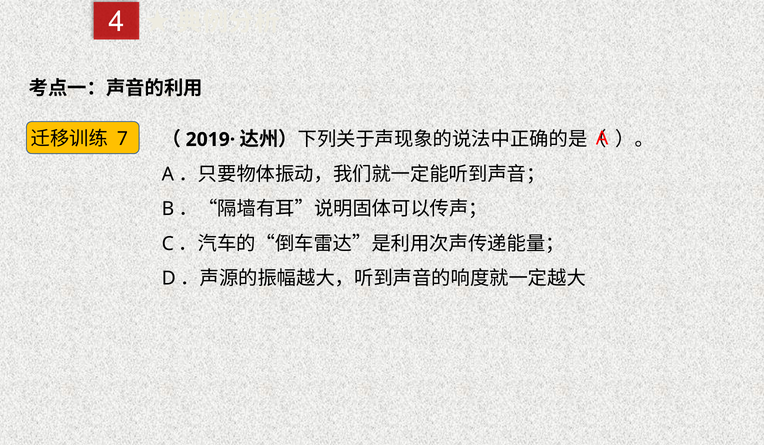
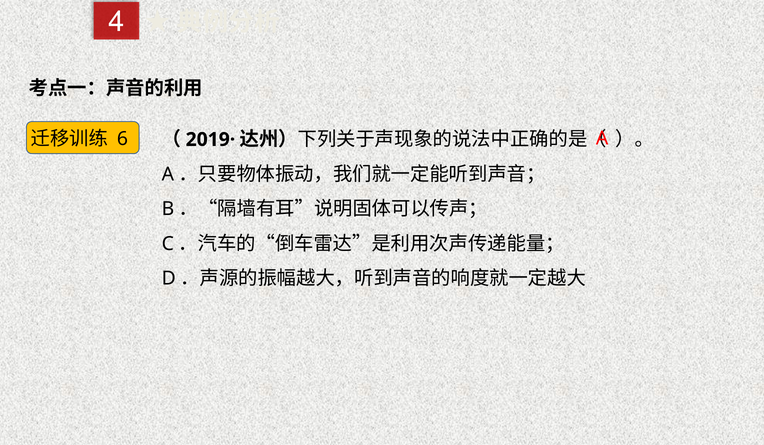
7: 7 -> 6
